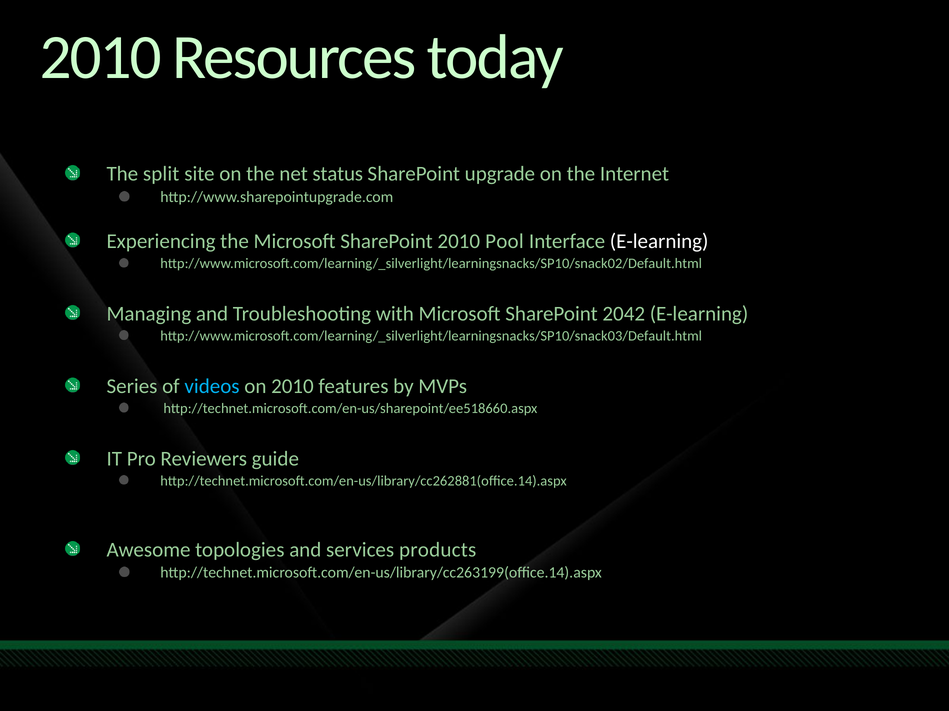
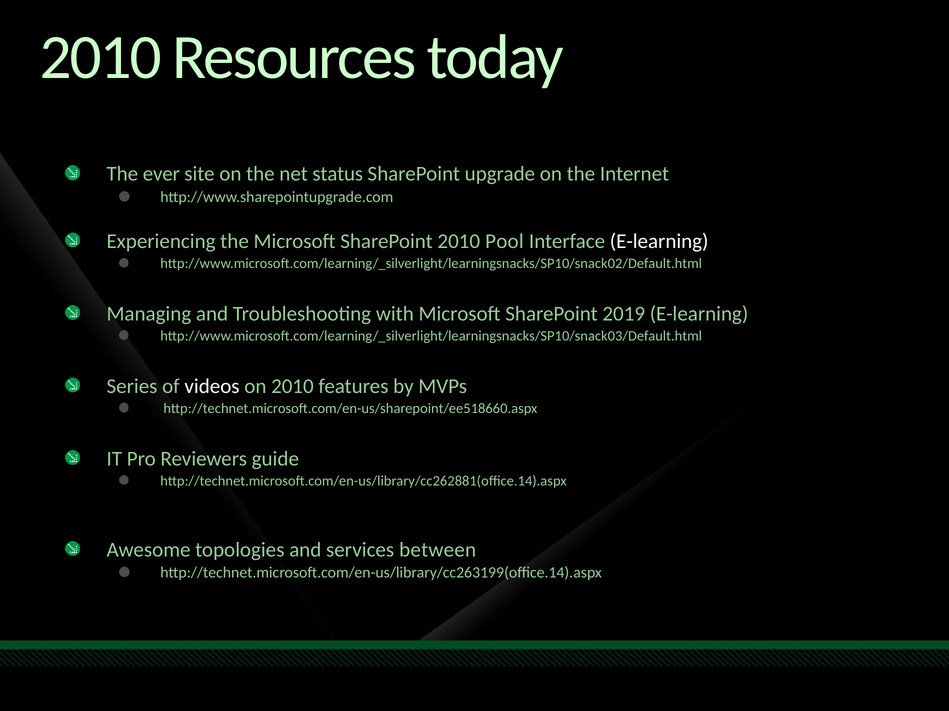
split: split -> ever
2042: 2042 -> 2019
videos colour: light blue -> white
products: products -> between
